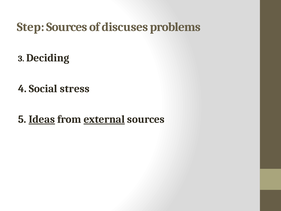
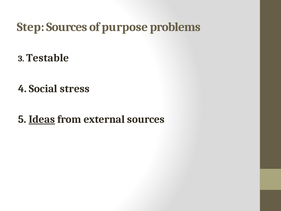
discuses: discuses -> purpose
Deciding: Deciding -> Testable
external underline: present -> none
